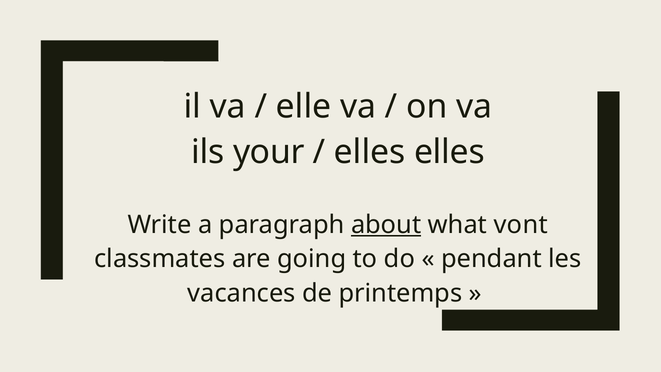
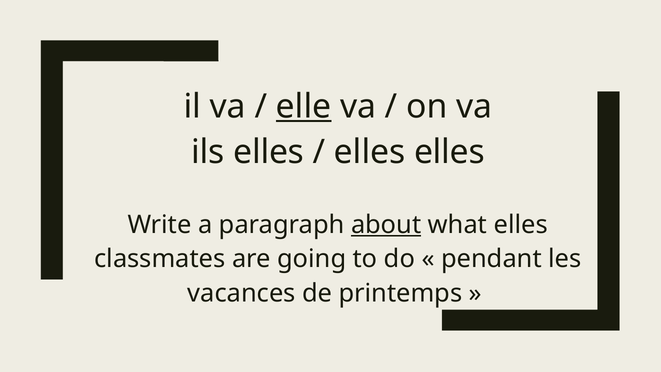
elle underline: none -> present
ils your: your -> elles
what vont: vont -> elles
